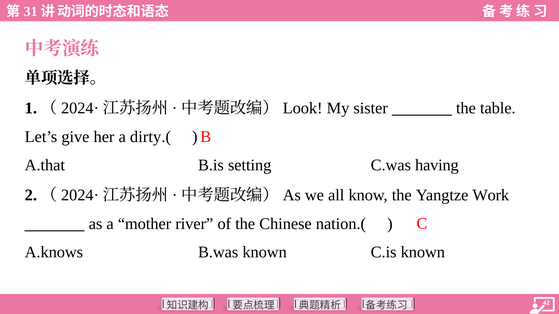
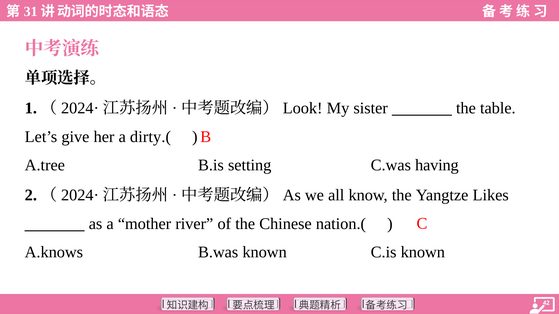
A.that: A.that -> A.tree
Work: Work -> Likes
